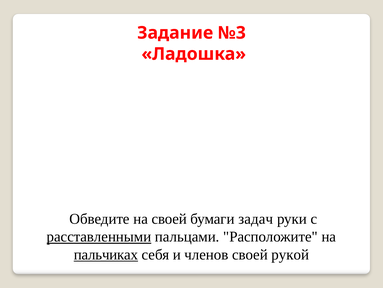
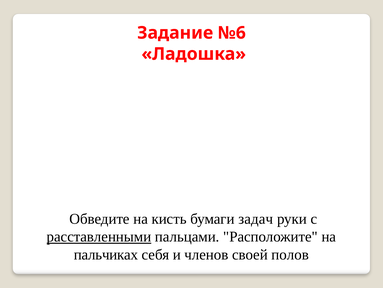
№3: №3 -> №6
на своей: своей -> кисть
пальчиках underline: present -> none
рукой: рукой -> полов
